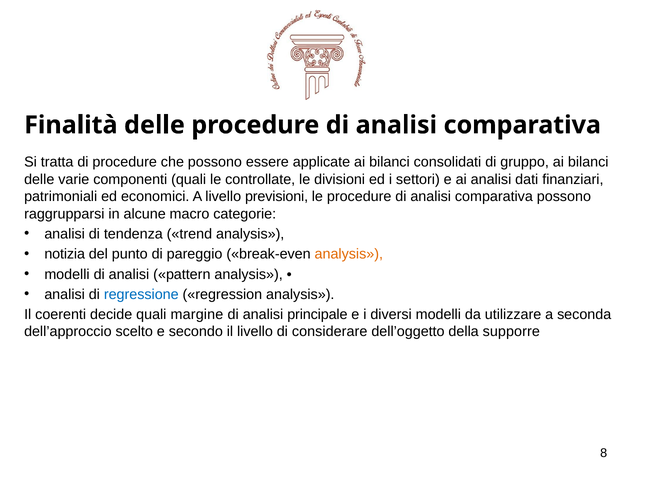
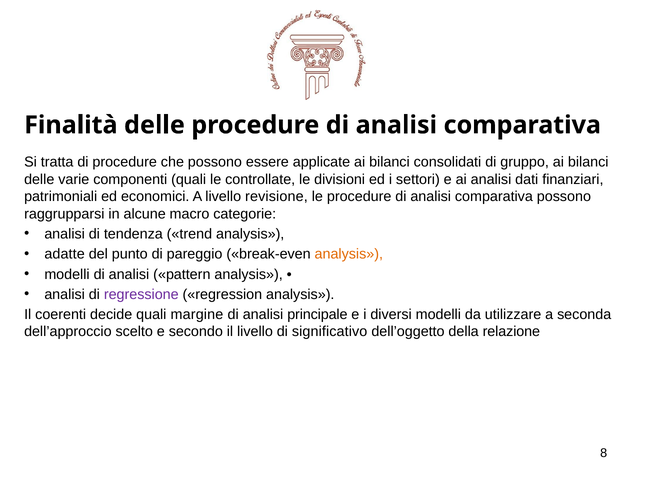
previsioni: previsioni -> revisione
notizia: notizia -> adatte
regressione colour: blue -> purple
considerare: considerare -> significativo
supporre: supporre -> relazione
